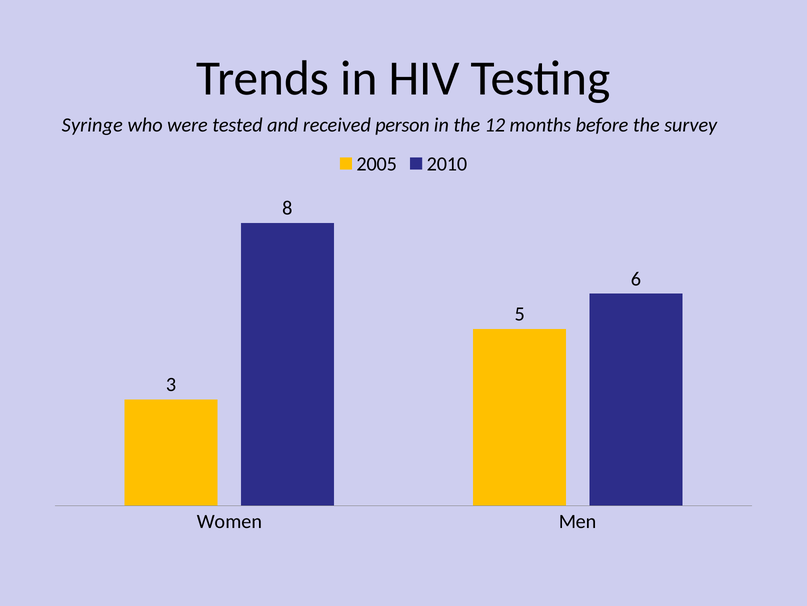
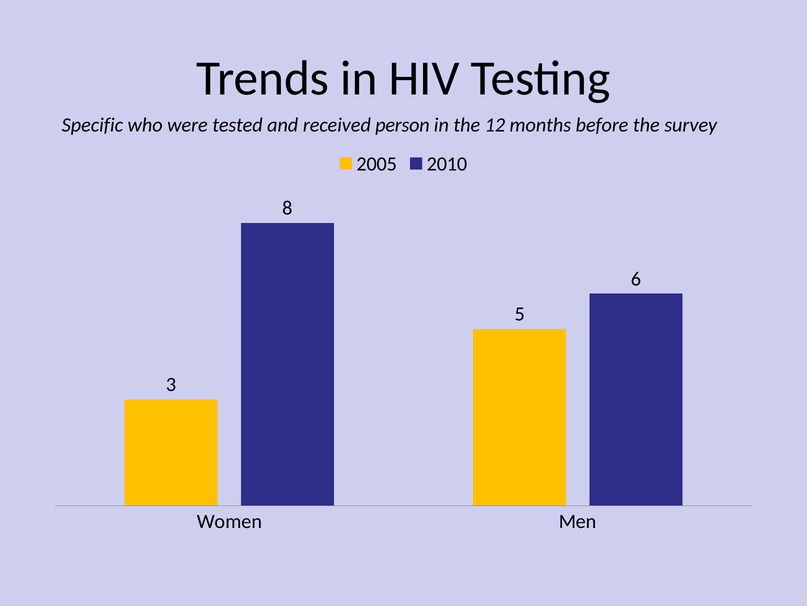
Syringe: Syringe -> Specific
